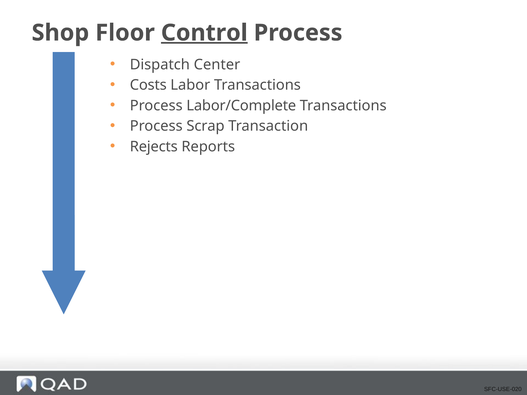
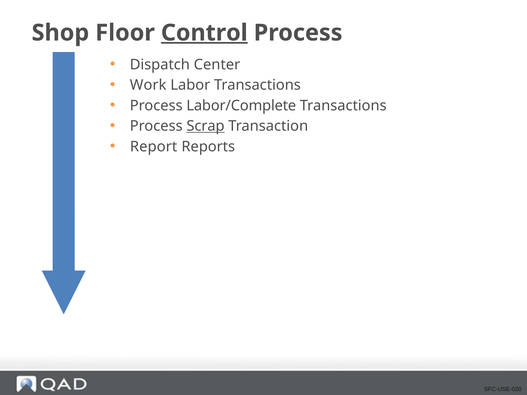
Costs: Costs -> Work
Scrap underline: none -> present
Rejects: Rejects -> Report
